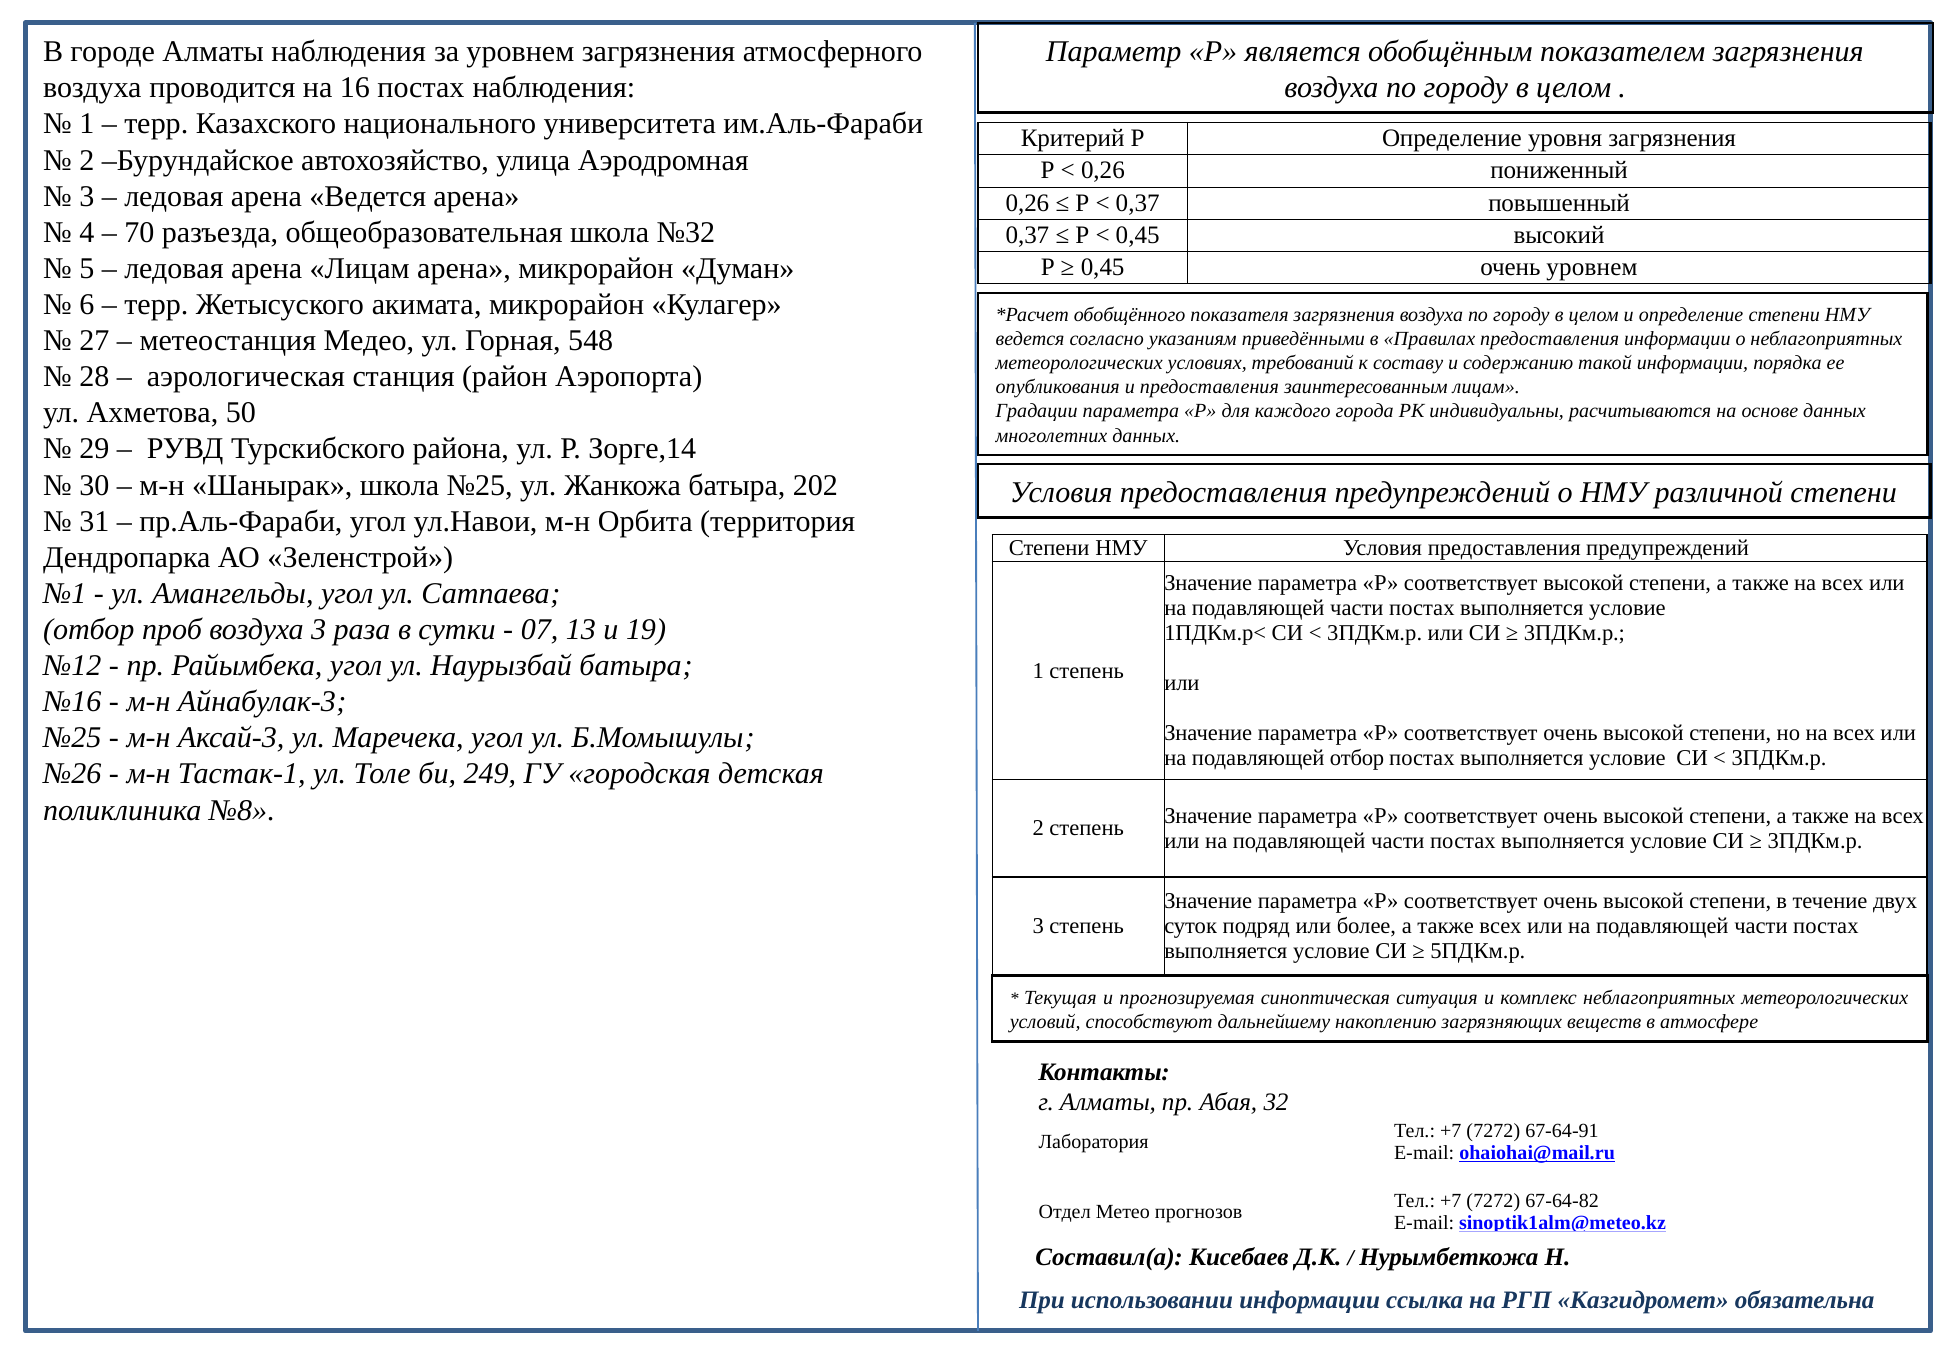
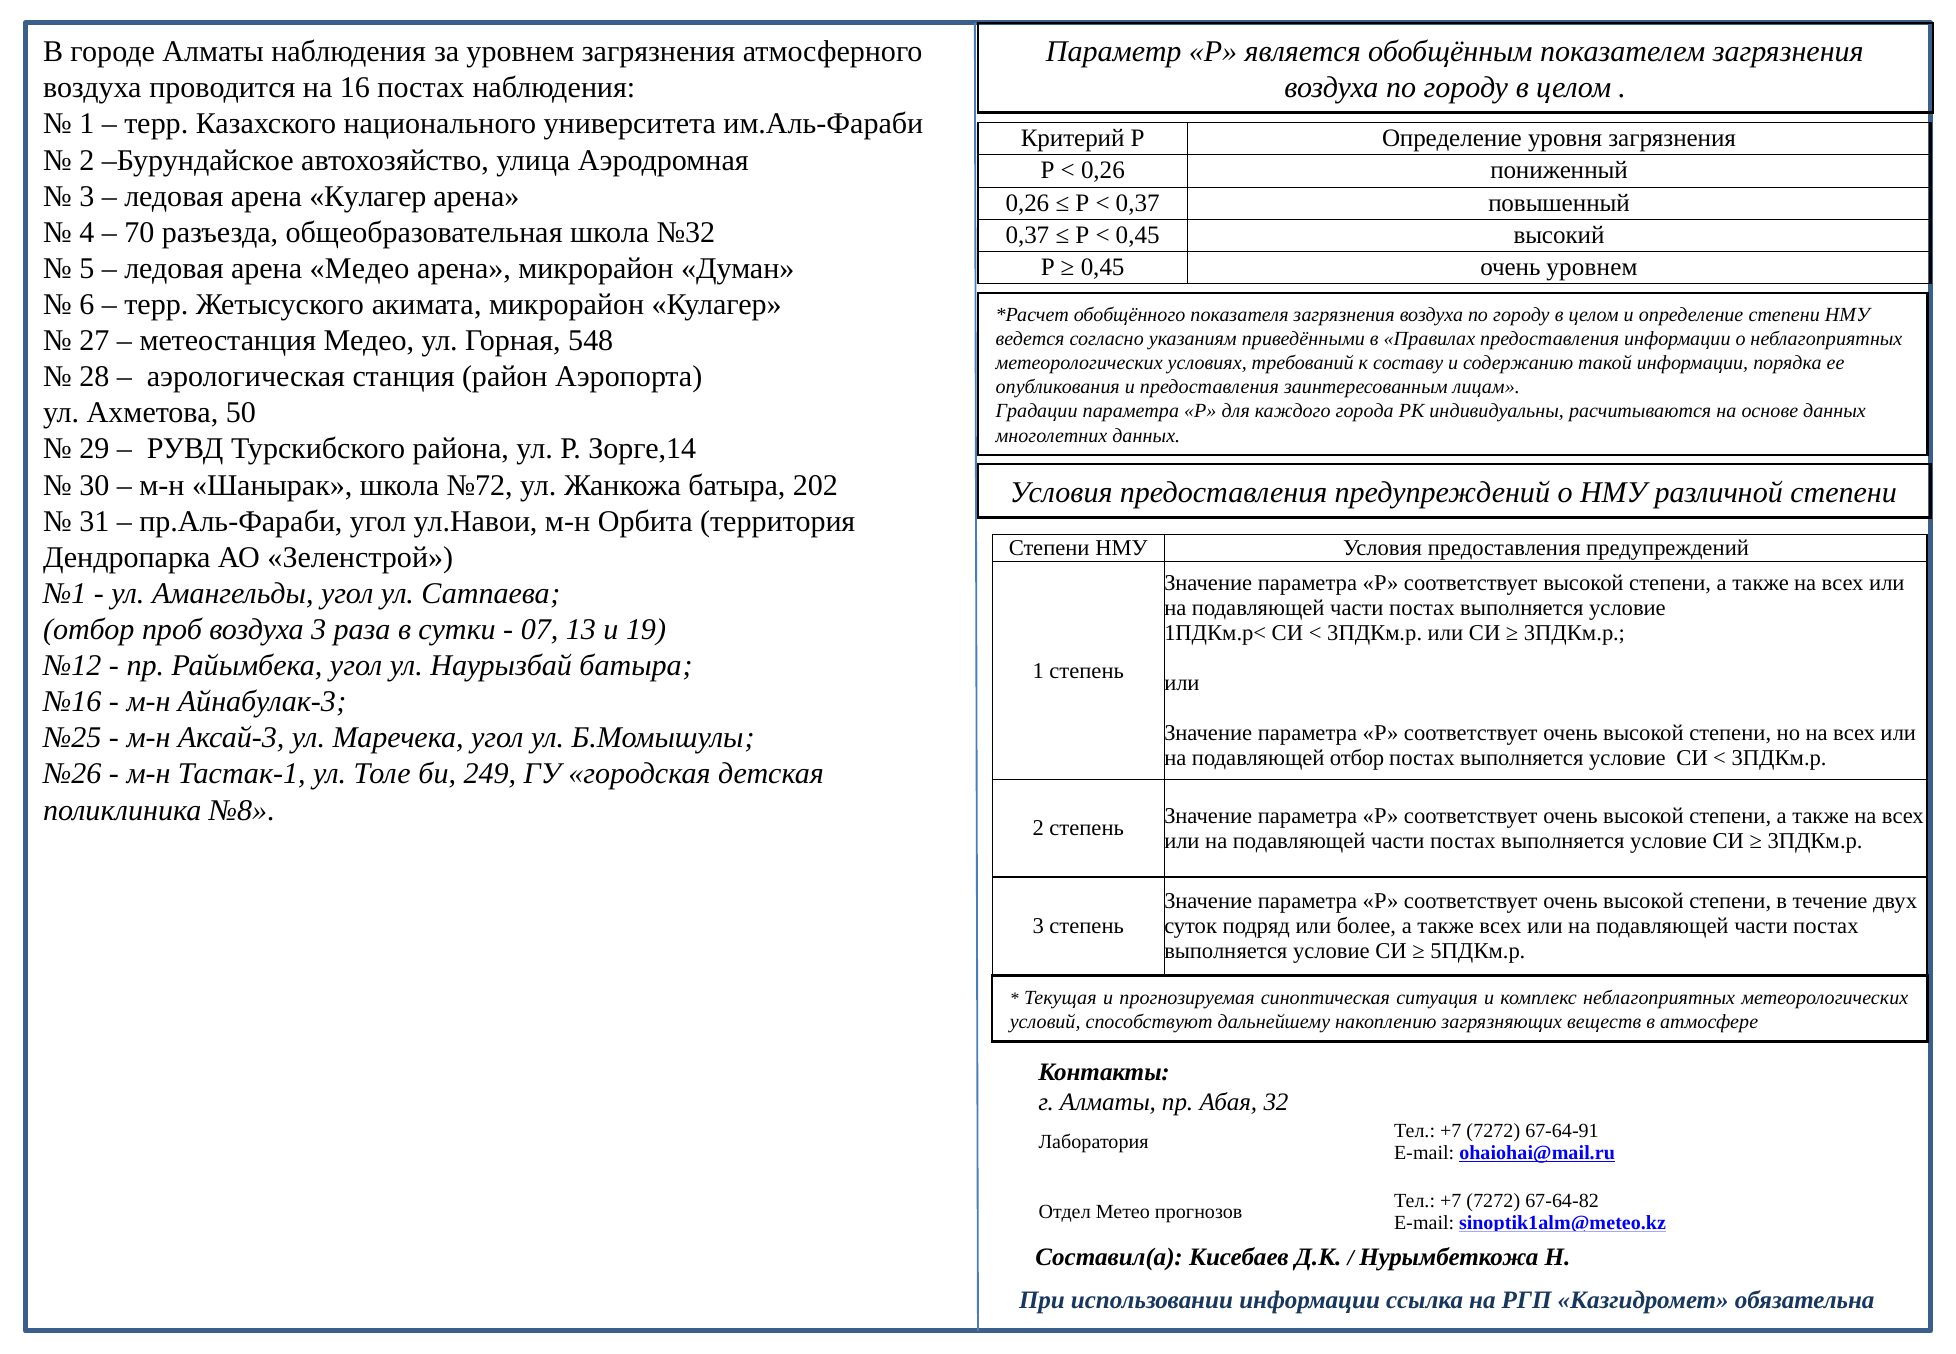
арена Ведется: Ведется -> Кулагер
арена Лицам: Лицам -> Медео
школа №25: №25 -> №72
